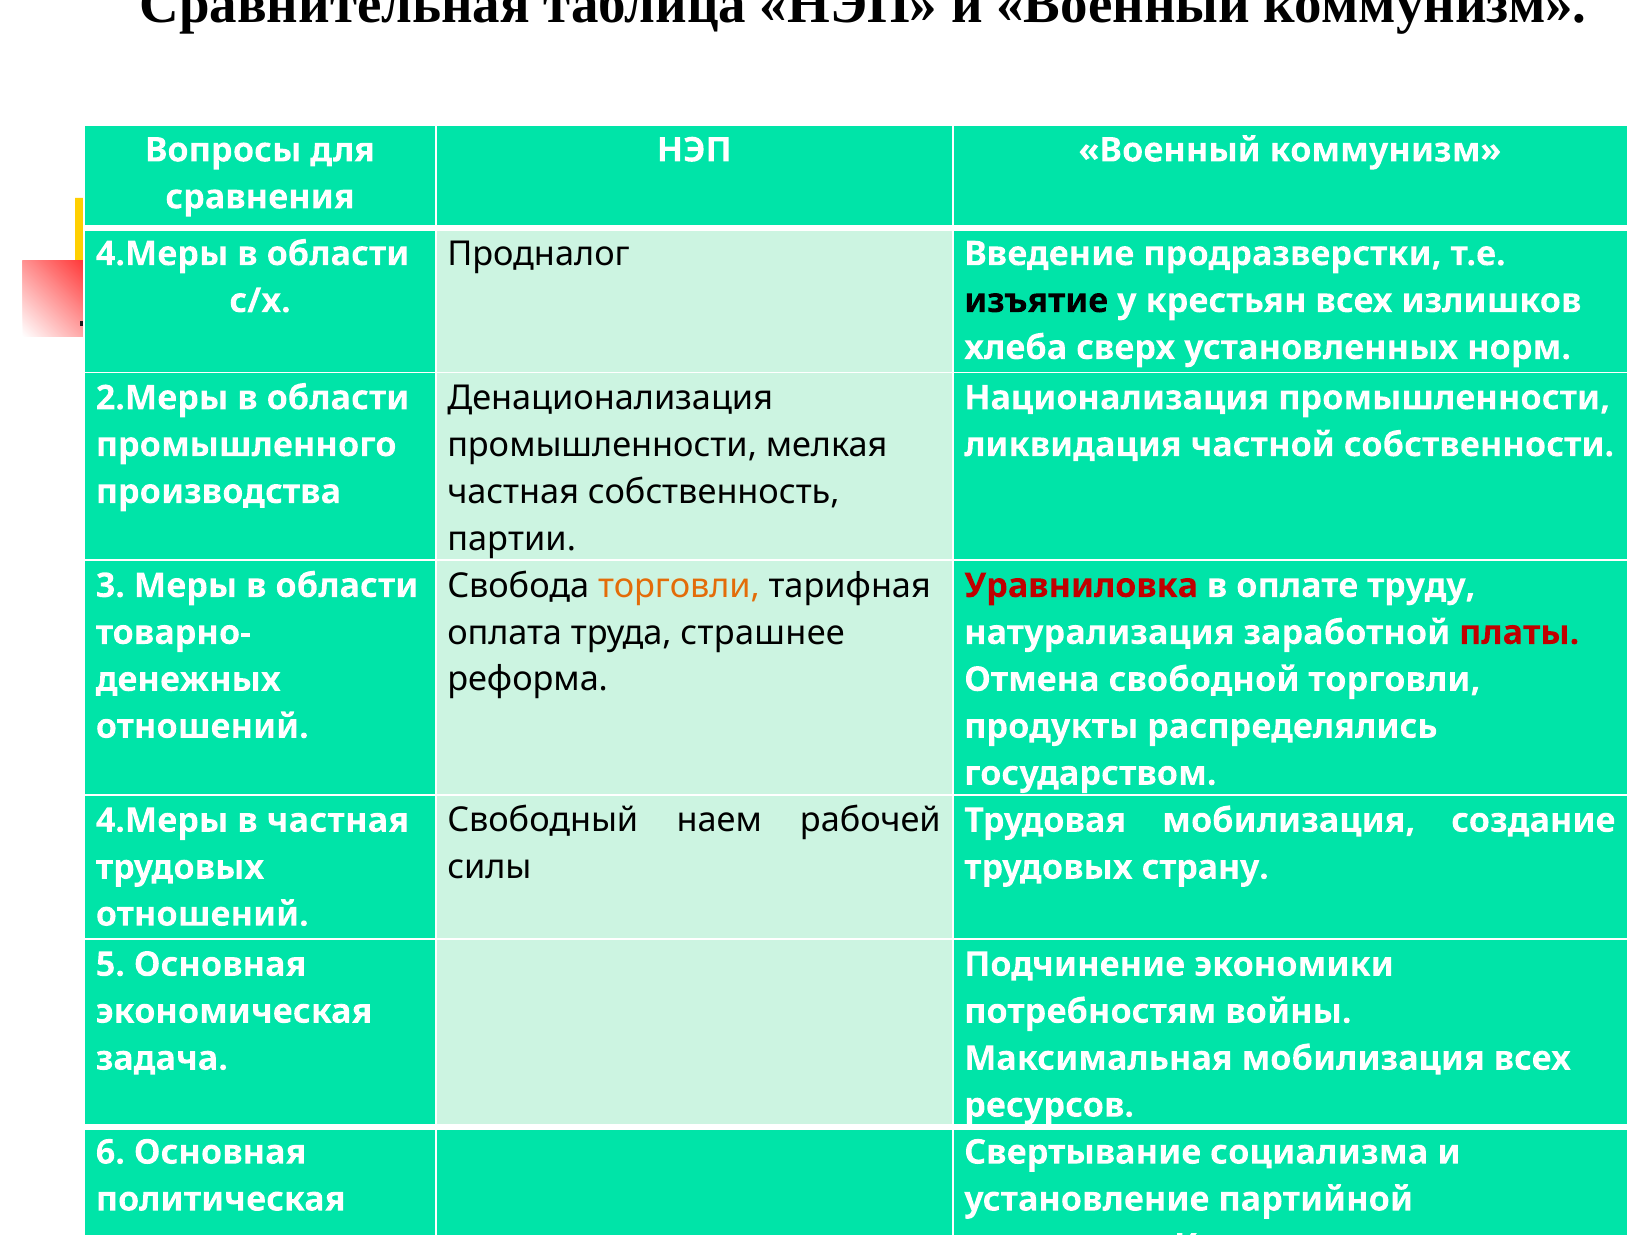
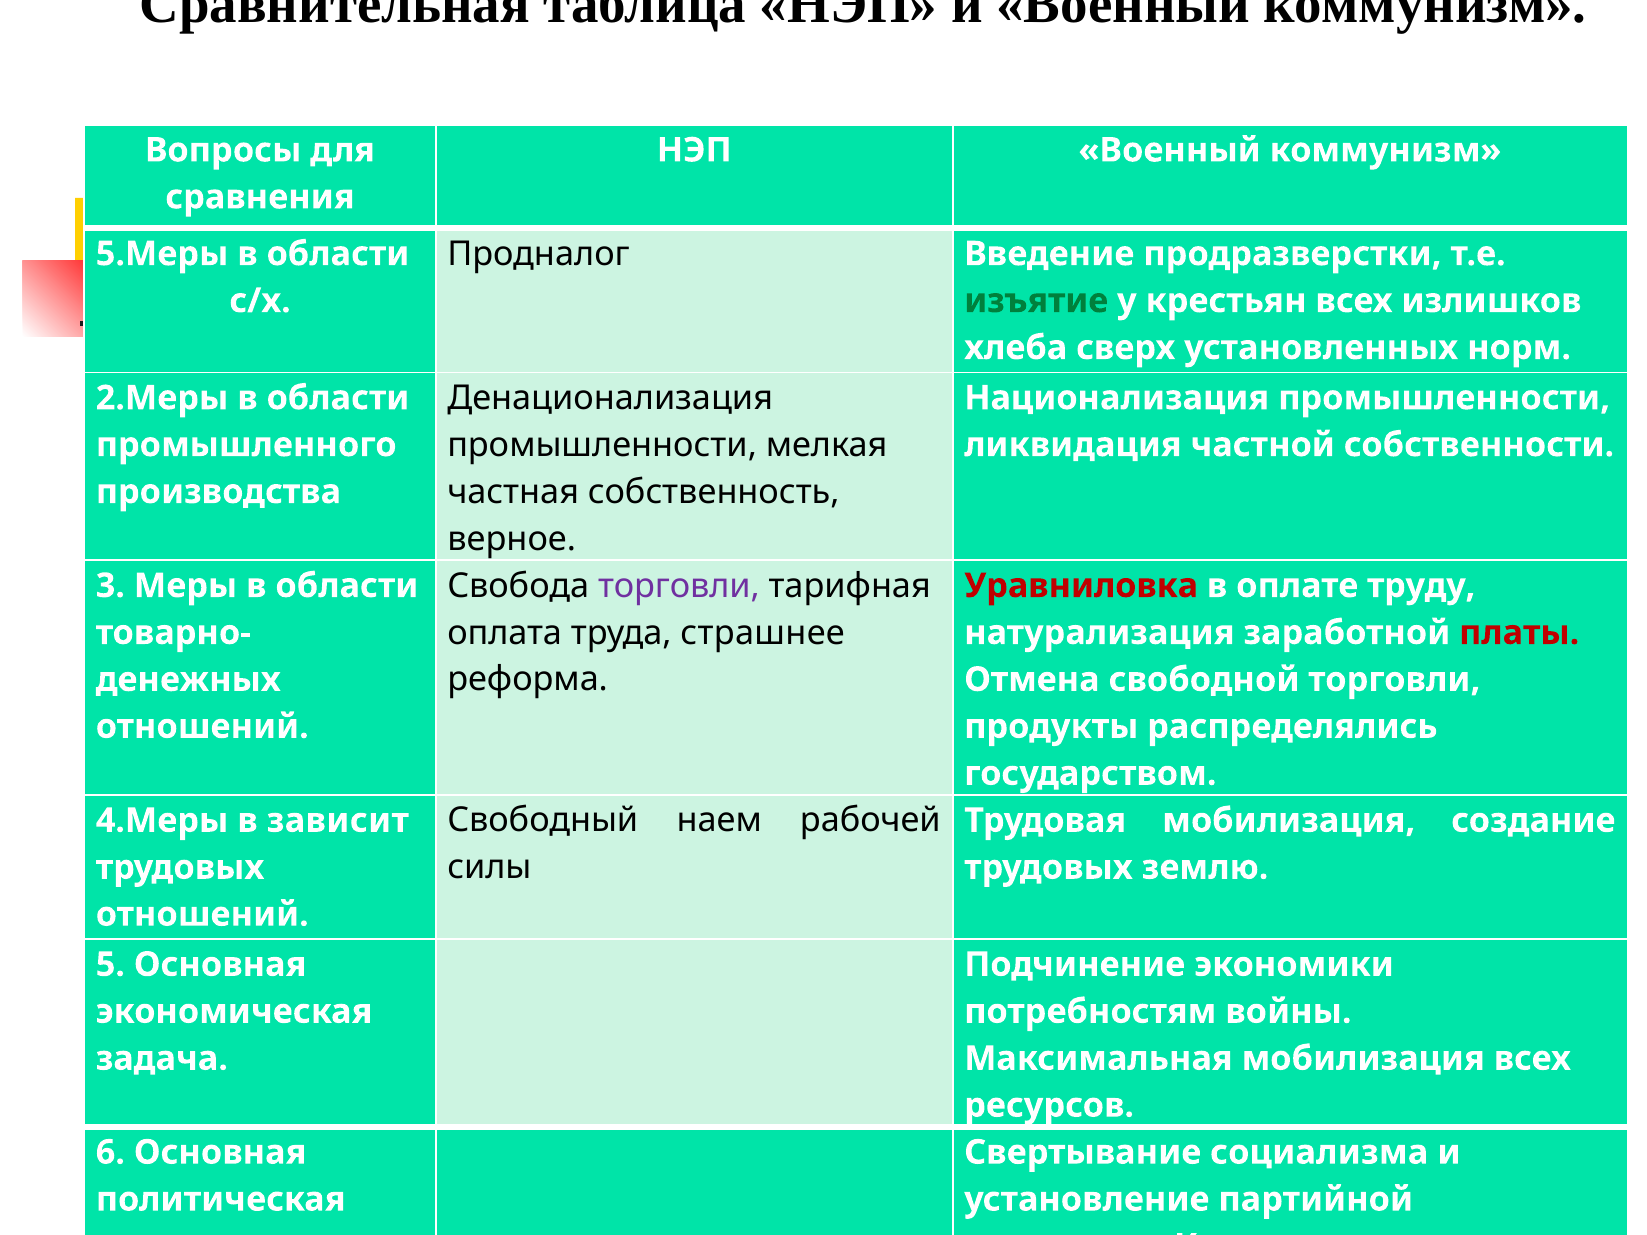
4.Меры at (162, 254): 4.Меры -> 5.Меры
изъятие colour: black -> green
партии: партии -> верное
торговли at (679, 586) colour: orange -> purple
в частная: частная -> зависит
страну: страну -> землю
